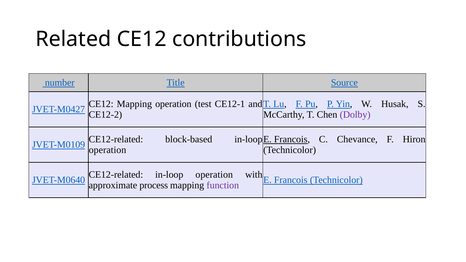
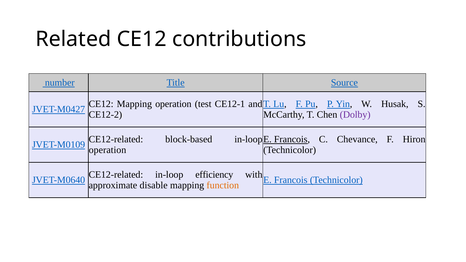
CE12-related in-loop operation: operation -> efficiency
process: process -> disable
function colour: purple -> orange
